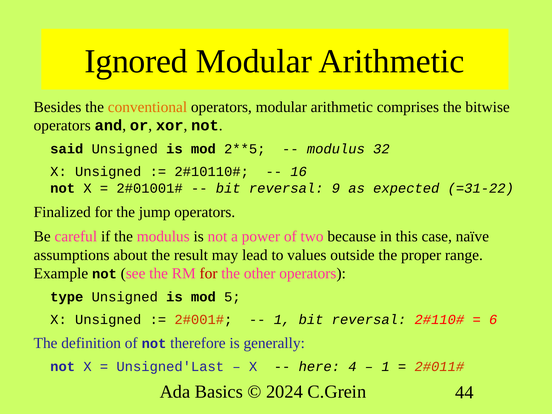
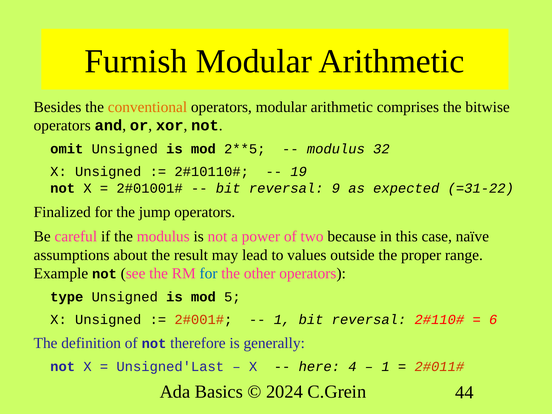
Ignored: Ignored -> Furnish
said: said -> omit
16: 16 -> 19
for at (209, 273) colour: red -> blue
